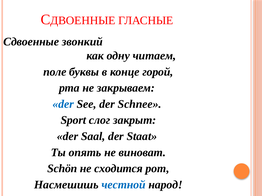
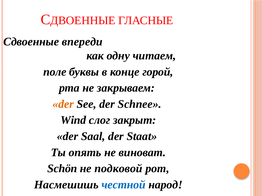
звонкий: звонкий -> впереди
der at (63, 104) colour: blue -> orange
Sport: Sport -> Wind
сходится: сходится -> подковой
